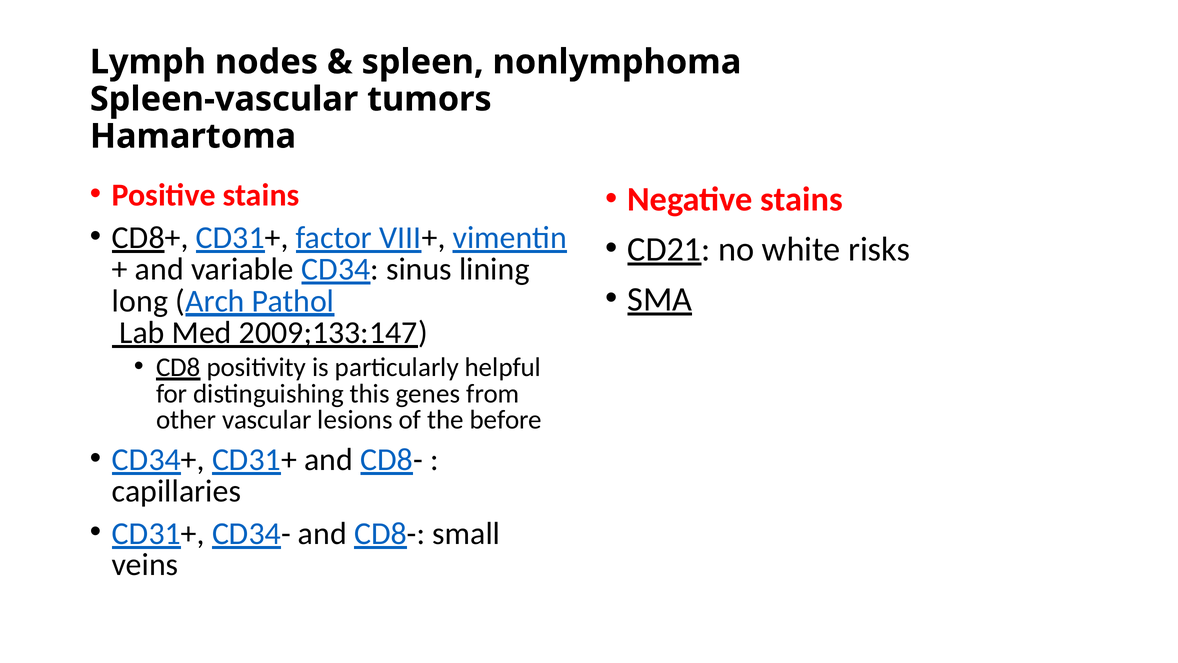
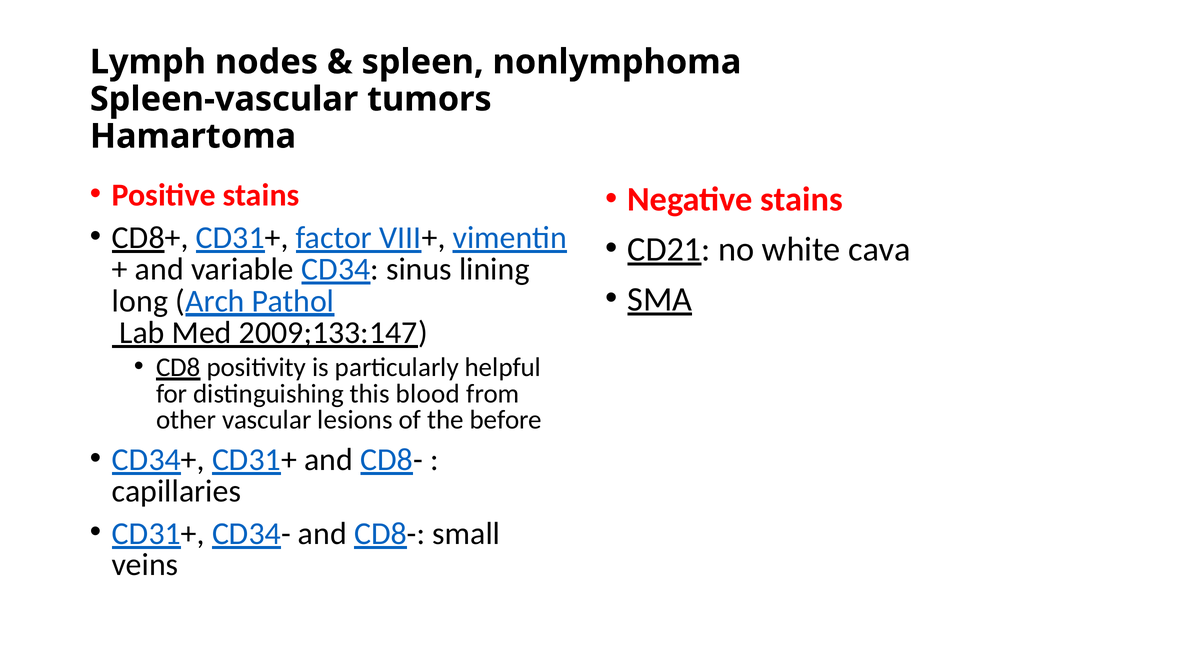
risks: risks -> cava
genes: genes -> blood
